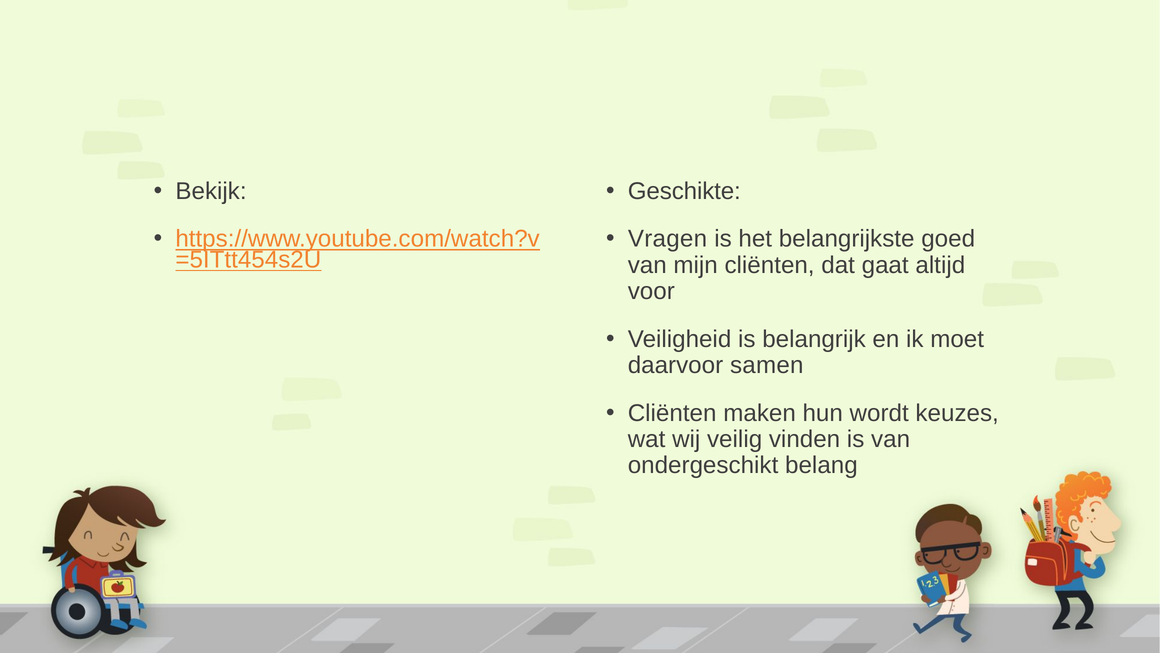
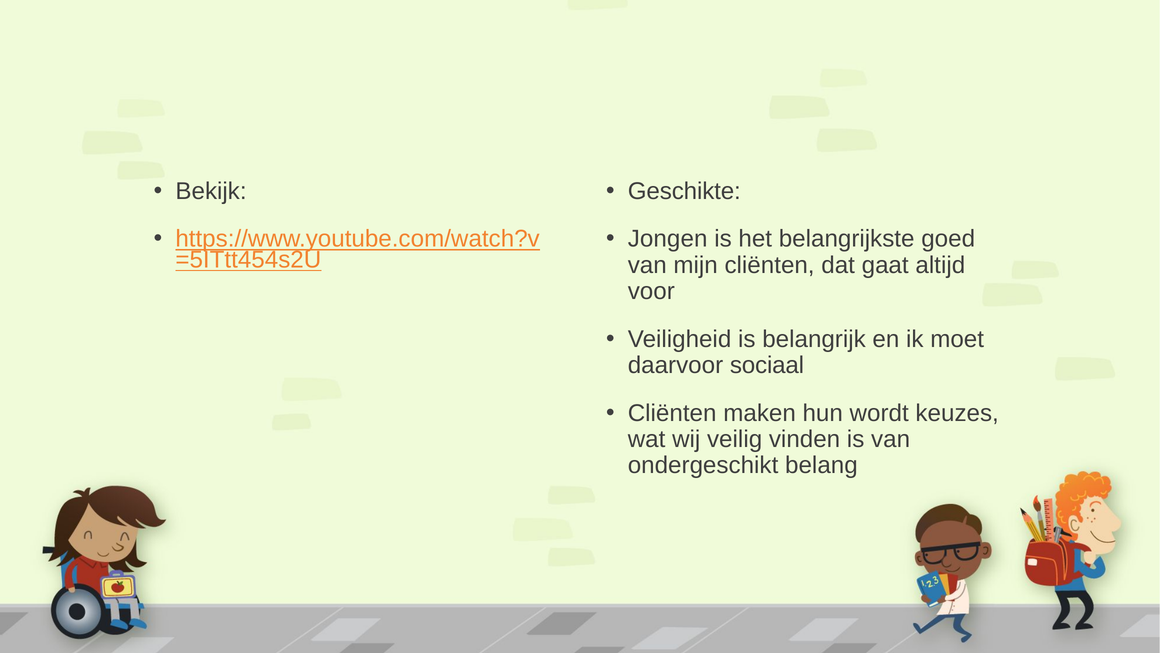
Vragen: Vragen -> Jongen
samen: samen -> sociaal
